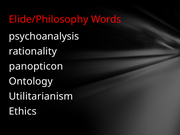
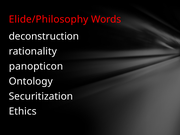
psychoanalysis: psychoanalysis -> deconstruction
Utilitarianism: Utilitarianism -> Securitization
